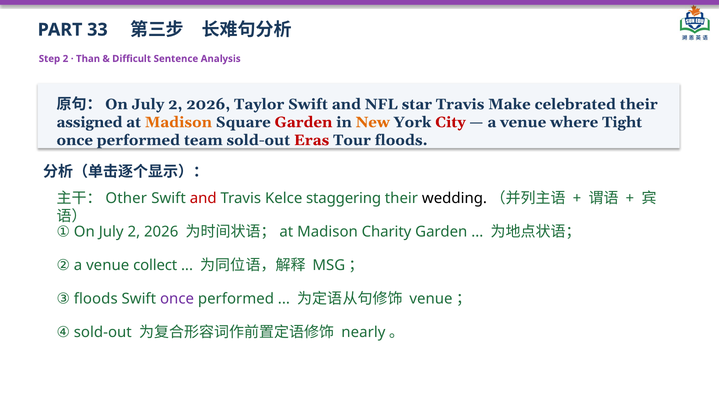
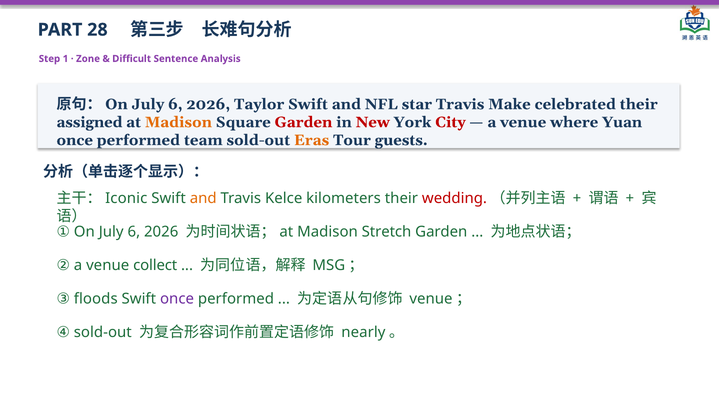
33: 33 -> 28
Step 2: 2 -> 1
Than: Than -> Zone
2 at (175, 104): 2 -> 6
New colour: orange -> red
Tight: Tight -> Yuan
Eras colour: red -> orange
Tour floods: floods -> guests
Other: Other -> Iconic
and at (203, 199) colour: red -> orange
staggering: staggering -> kilometers
wedding colour: black -> red
On July 2: 2 -> 6
Charity: Charity -> Stretch
